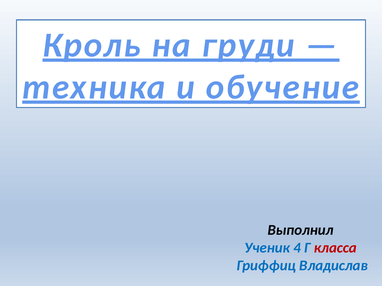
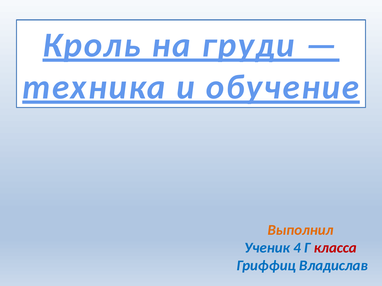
Выполнил colour: black -> orange
